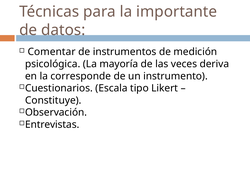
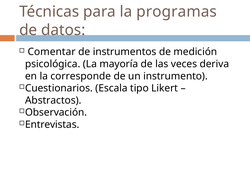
importante: importante -> programas
Constituye: Constituye -> Abstractos
